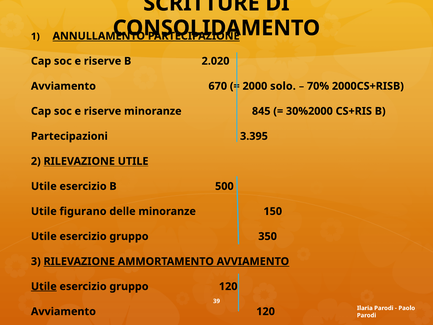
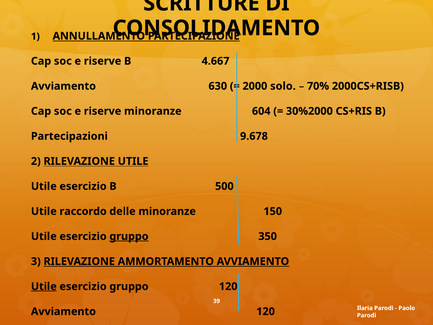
2.020: 2.020 -> 4.667
670: 670 -> 630
845: 845 -> 604
3.395: 3.395 -> 9.678
figurano: figurano -> raccordo
gruppo at (129, 236) underline: none -> present
